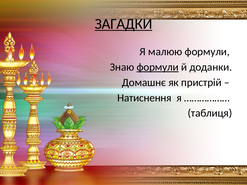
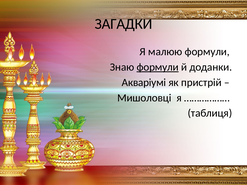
ЗАГАДКИ underline: present -> none
Домашнє: Домашнє -> Акваріумі
Натиснення: Натиснення -> Мишоловці
